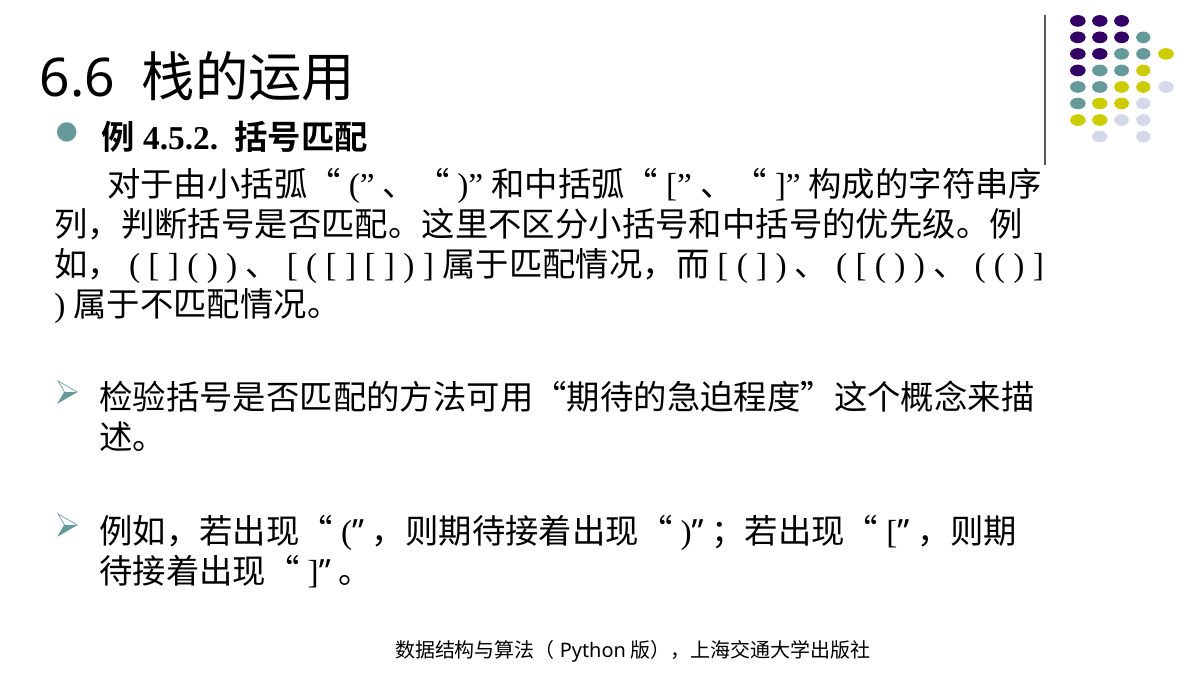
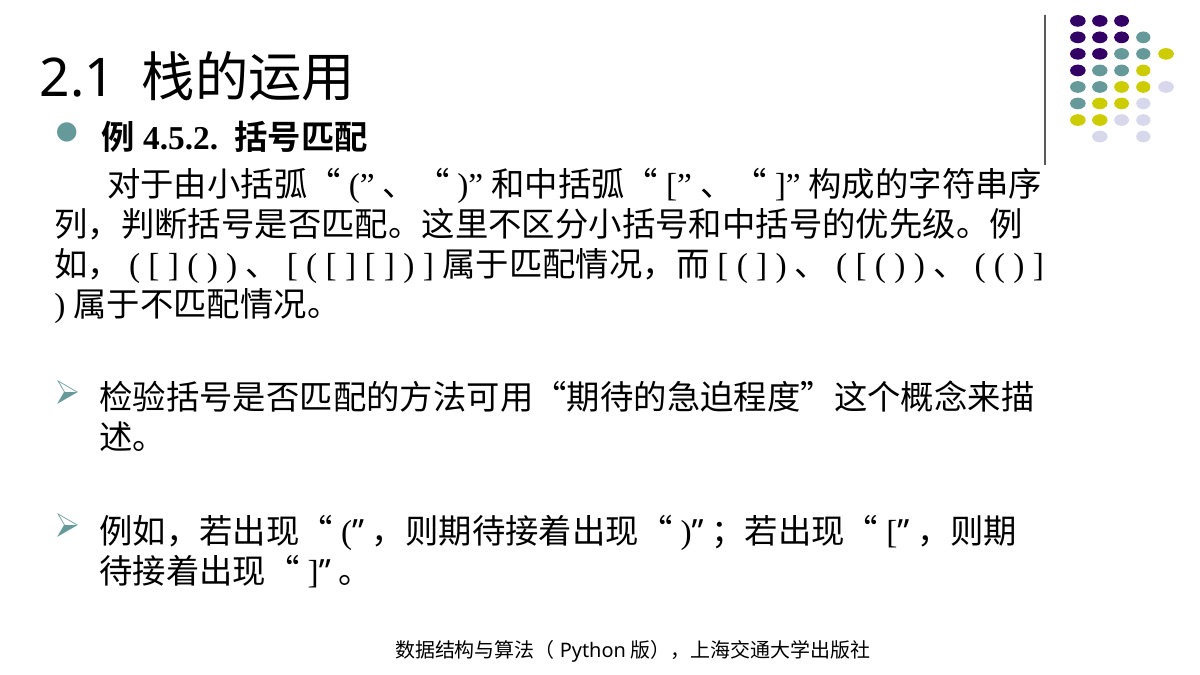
6.6: 6.6 -> 2.1
